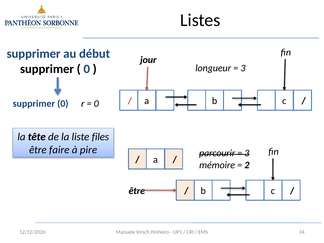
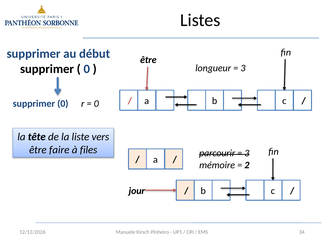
jour at (148, 60): jour -> être
files: files -> vers
pire: pire -> files
être at (137, 191): être -> jour
